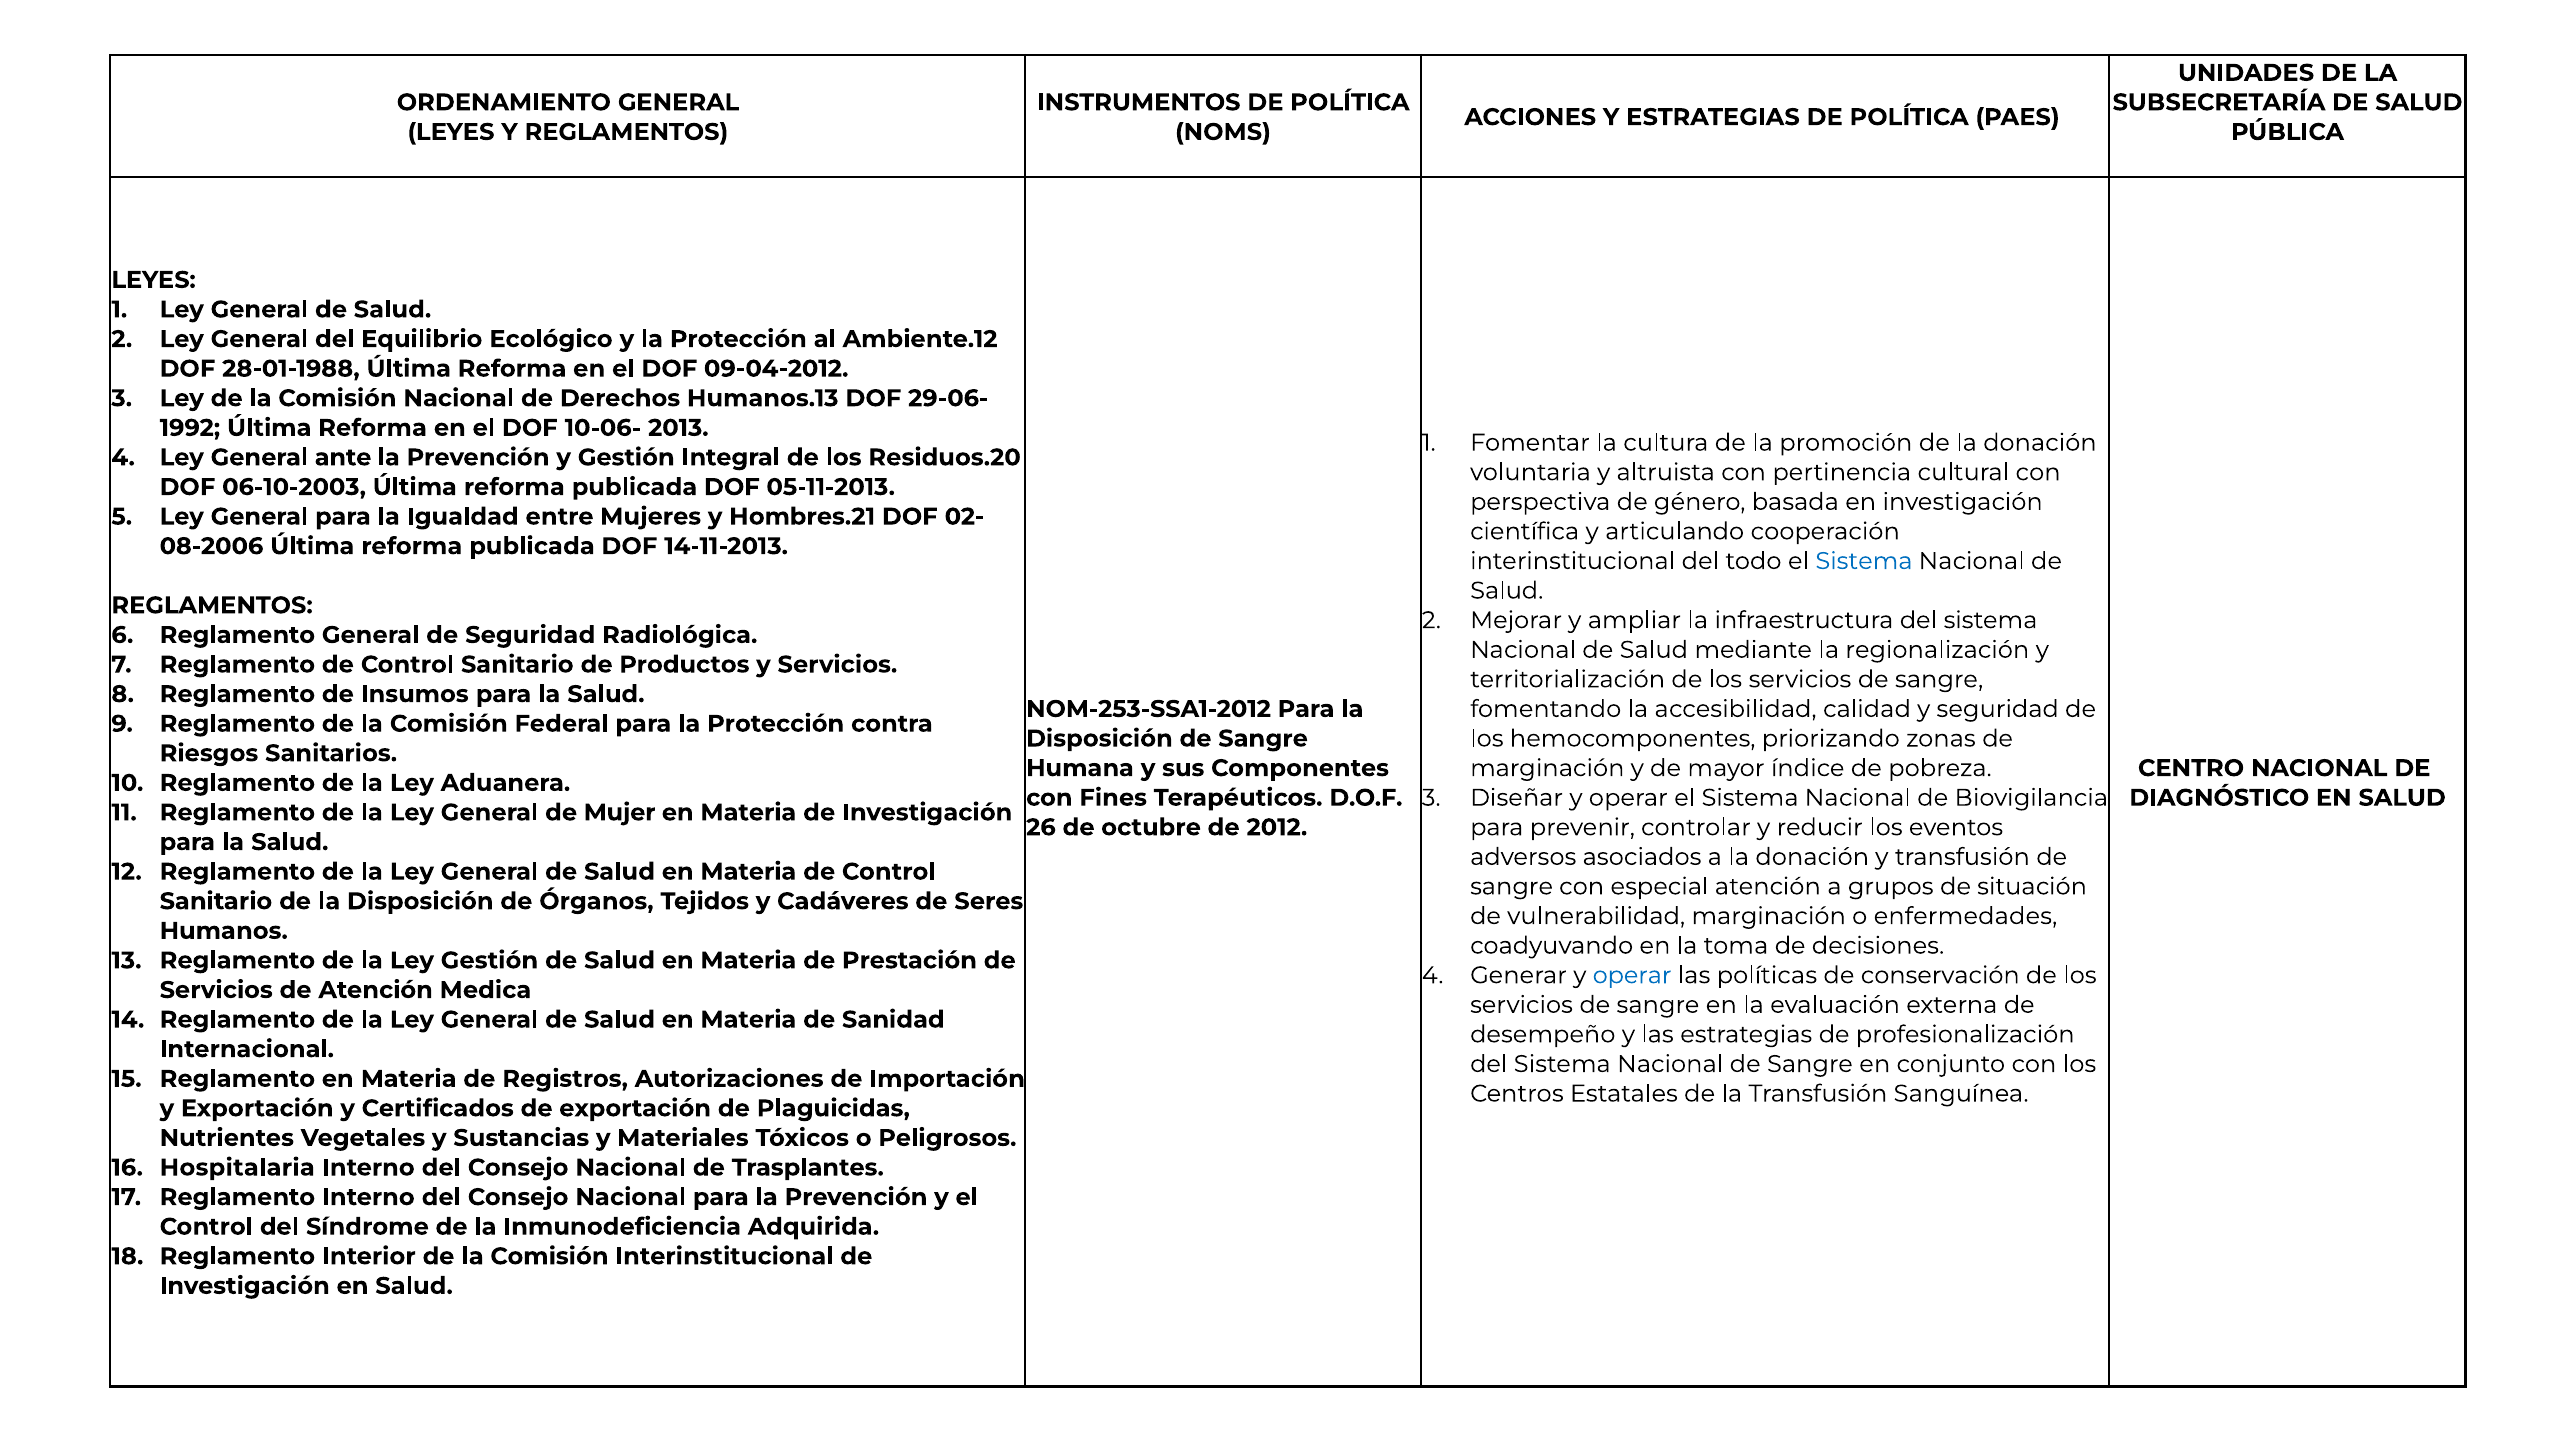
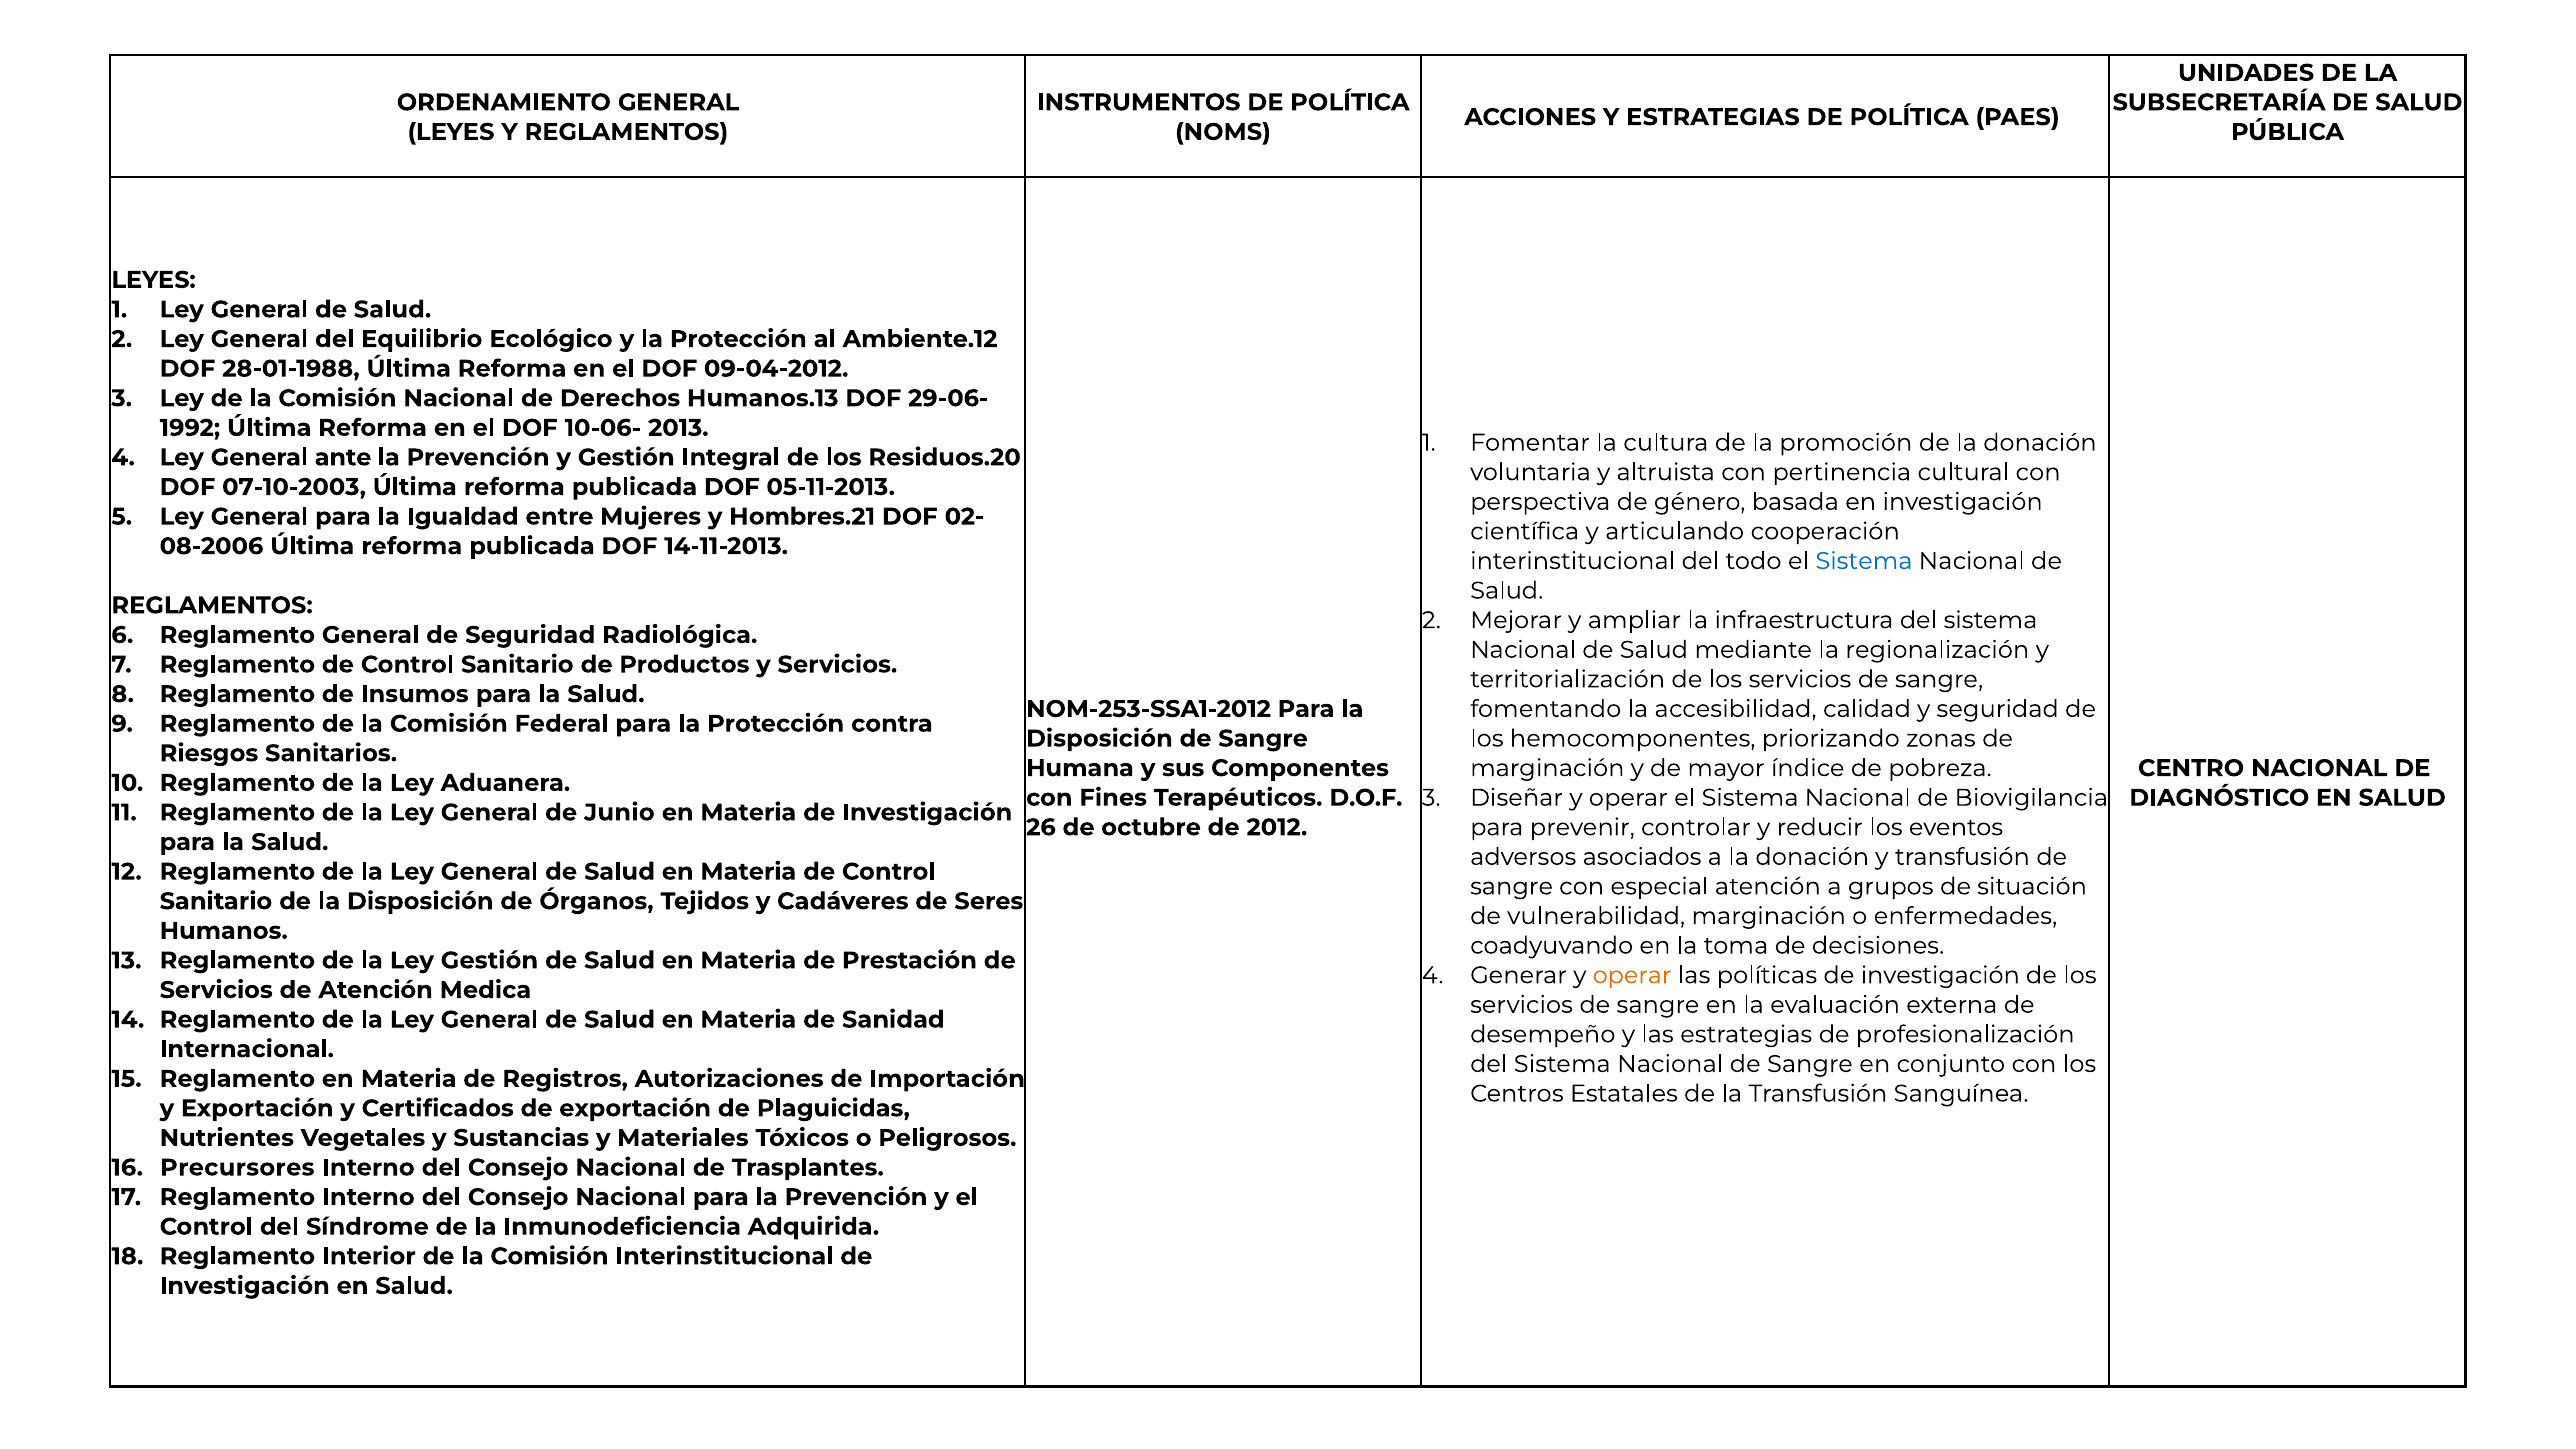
06-10-2003: 06-10-2003 -> 07-10-2003
Mujer: Mujer -> Junio
operar at (1632, 975) colour: blue -> orange
políticas de conservación: conservación -> investigación
Hospitalaria: Hospitalaria -> Precursores
